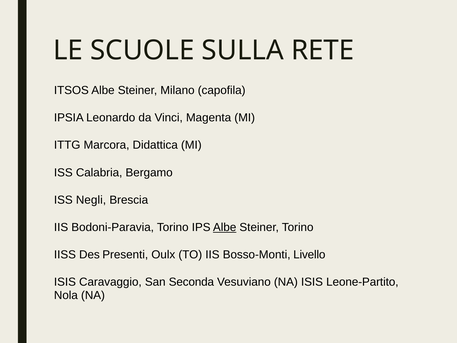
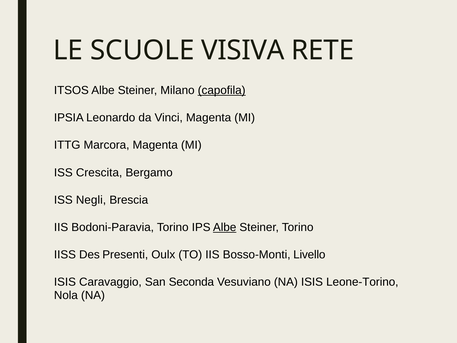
SULLA: SULLA -> VISIVA
capofila underline: none -> present
Marcora Didattica: Didattica -> Magenta
Calabria: Calabria -> Crescita
Leone-Partito: Leone-Partito -> Leone-Torino
